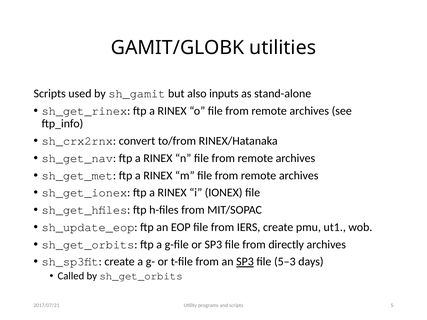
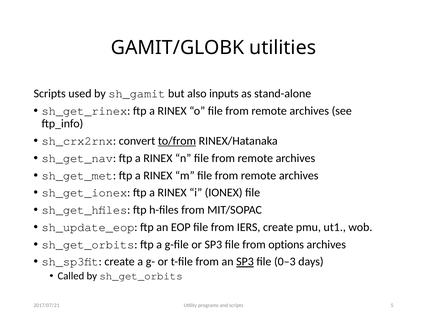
to/from underline: none -> present
directly: directly -> options
5–3: 5–3 -> 0–3
